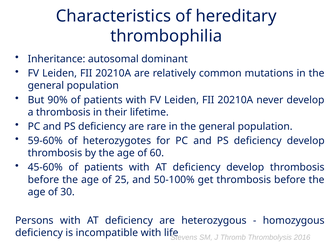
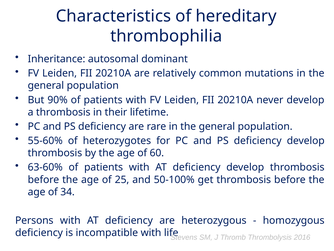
59-60%: 59-60% -> 55-60%
45-60%: 45-60% -> 63-60%
30: 30 -> 34
